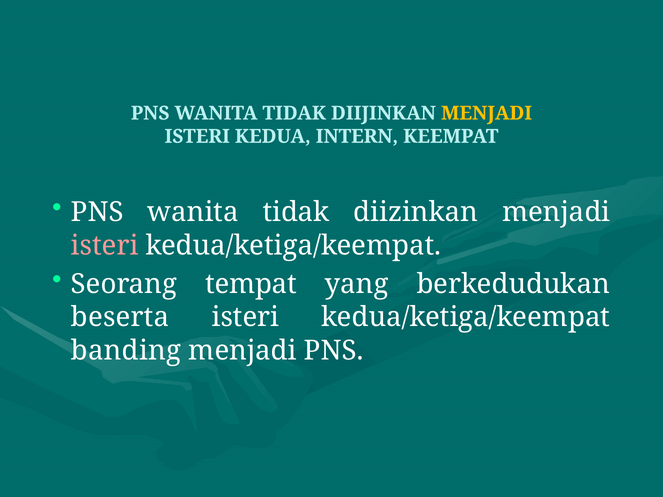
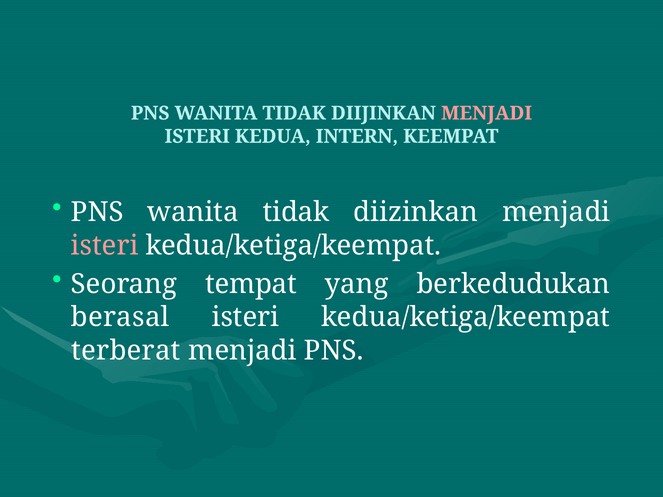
MENJADI at (487, 113) colour: yellow -> pink
beserta: beserta -> berasal
banding: banding -> terberat
